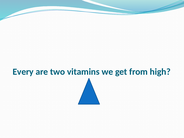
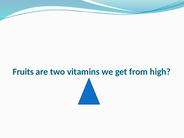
Every: Every -> Fruits
